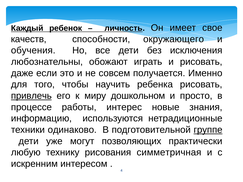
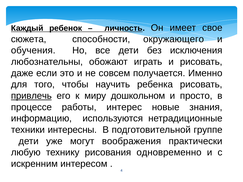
качеств: качеств -> сюжета
одинаково: одинаково -> интересны
группе underline: present -> none
позволяющих: позволяющих -> воображения
симметричная: симметричная -> одновременно
